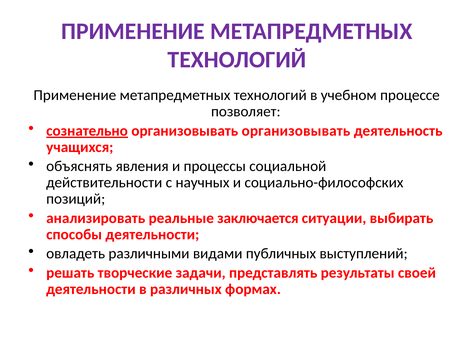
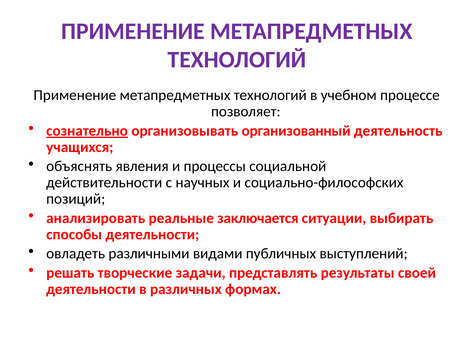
организовывать организовывать: организовывать -> организованный
